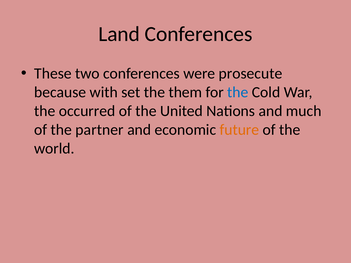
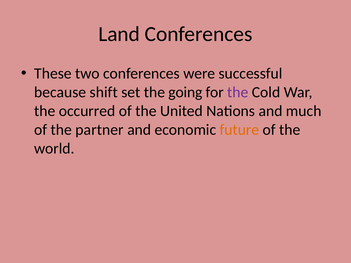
prosecute: prosecute -> successful
with: with -> shift
them: them -> going
the at (238, 92) colour: blue -> purple
